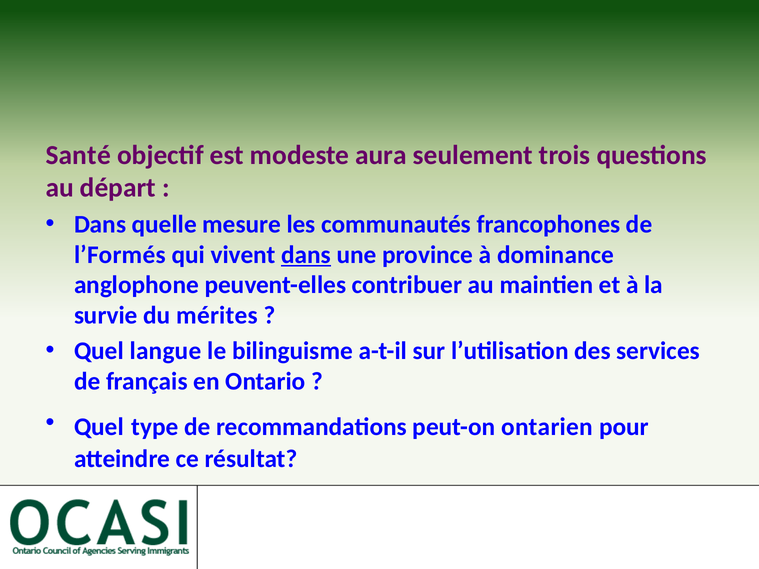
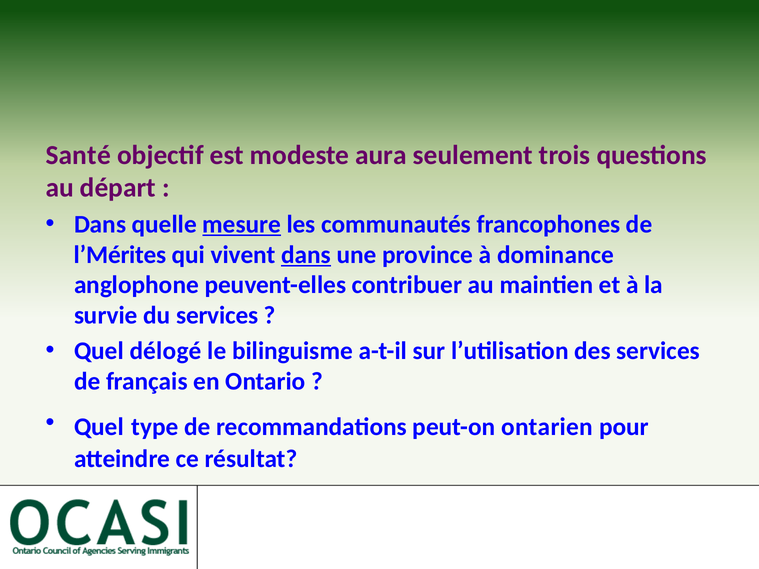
mesure underline: none -> present
l’Formés: l’Formés -> l’Mérites
du mérites: mérites -> services
langue: langue -> délogé
